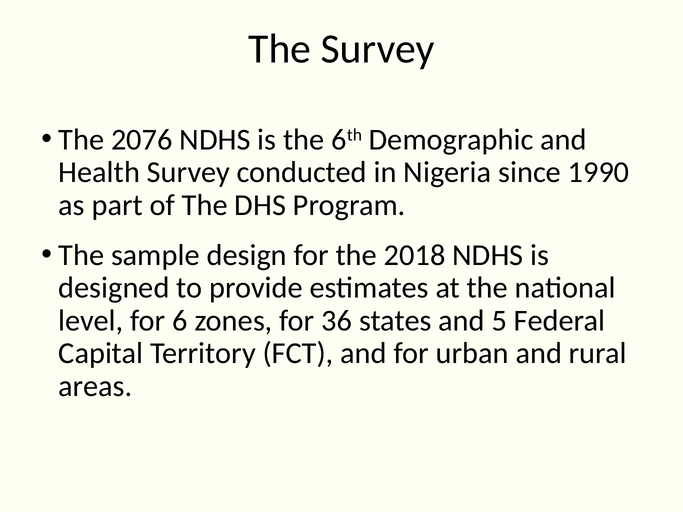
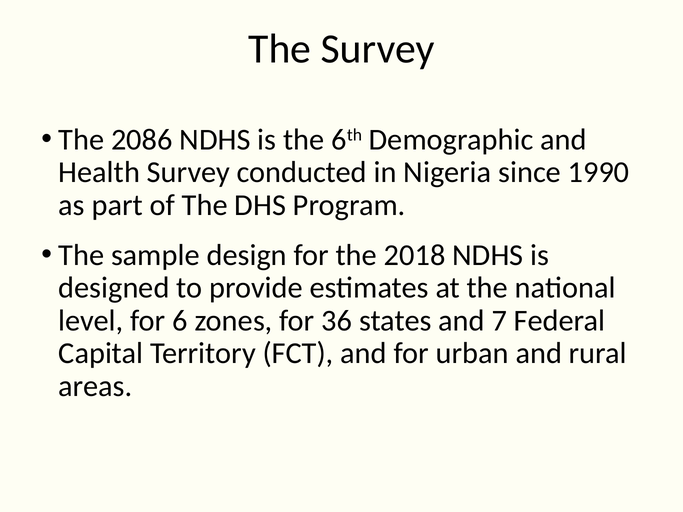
2076: 2076 -> 2086
5: 5 -> 7
